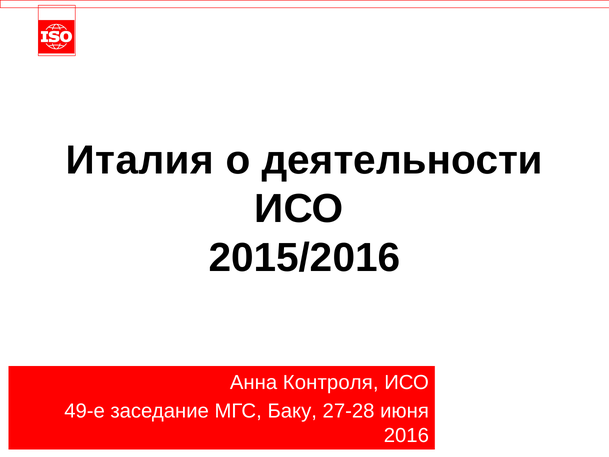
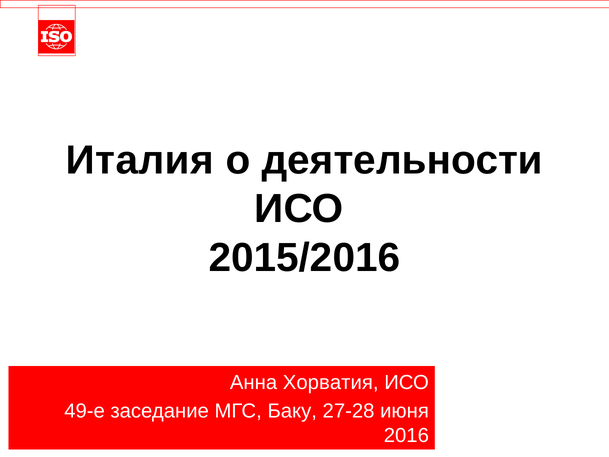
Контроля: Контроля -> Хорватия
